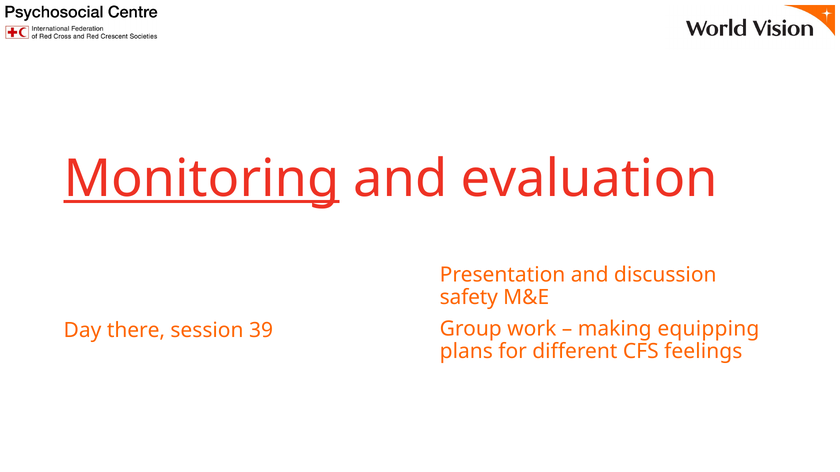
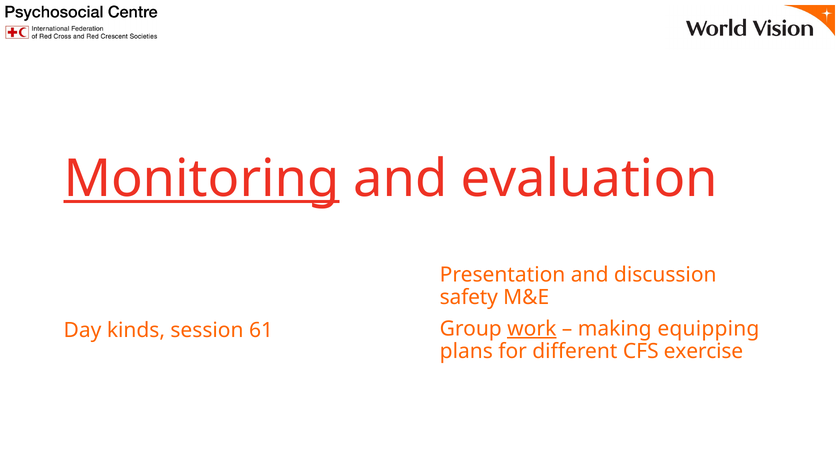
work underline: none -> present
there: there -> kinds
39: 39 -> 61
feelings: feelings -> exercise
